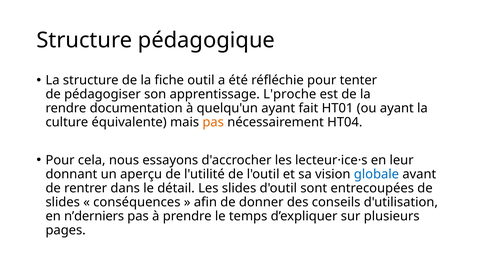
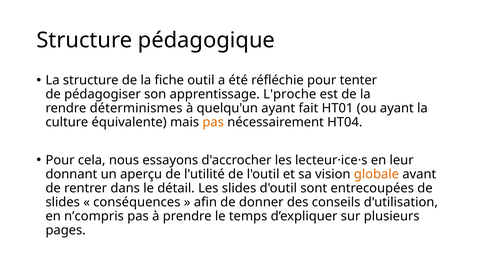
documentation: documentation -> déterminismes
globale colour: blue -> orange
n’derniers: n’derniers -> n’compris
